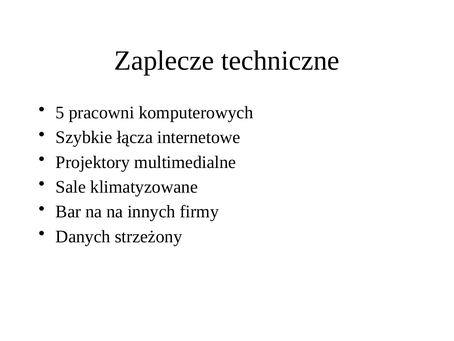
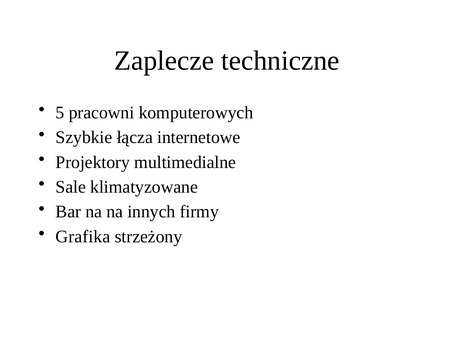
Danych: Danych -> Grafika
